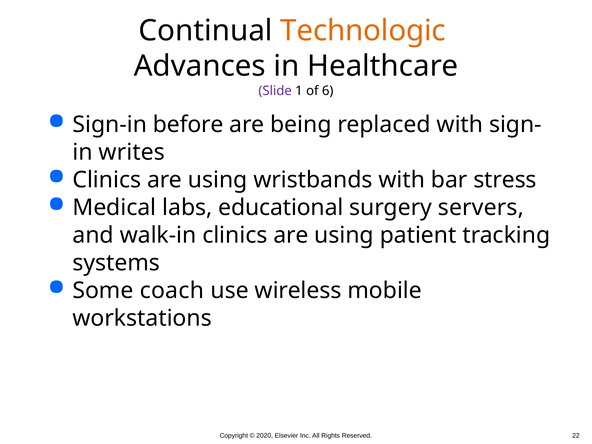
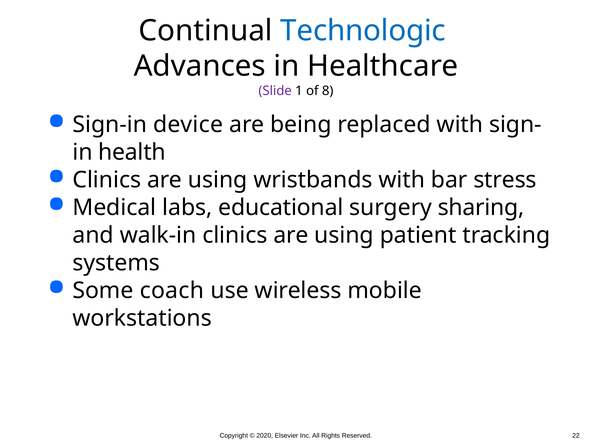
Technologic colour: orange -> blue
6: 6 -> 8
before: before -> device
writes: writes -> health
servers: servers -> sharing
